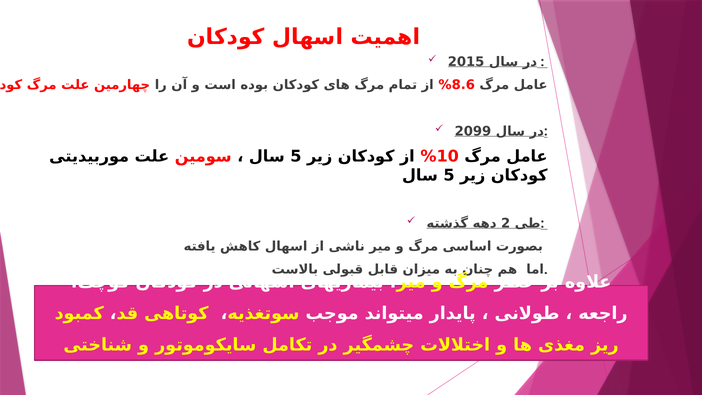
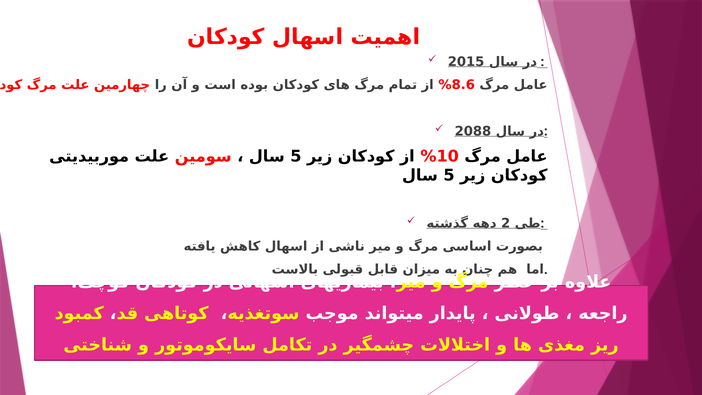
2099: 2099 -> 2088
